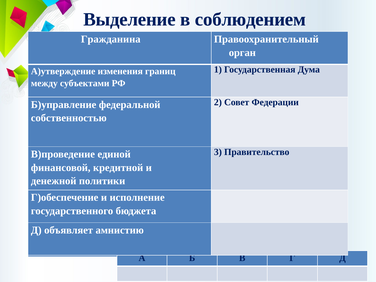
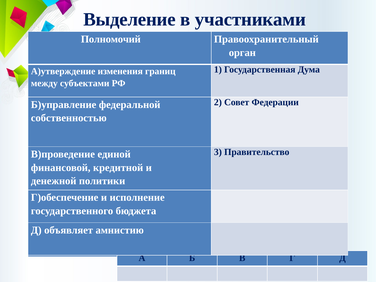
соблюдением: соблюдением -> участниками
Гражданина: Гражданина -> Полномочий
